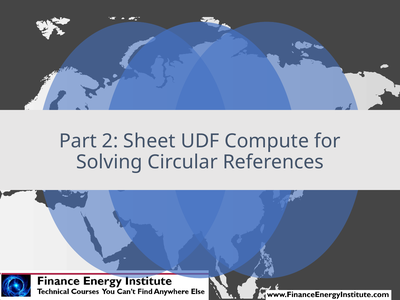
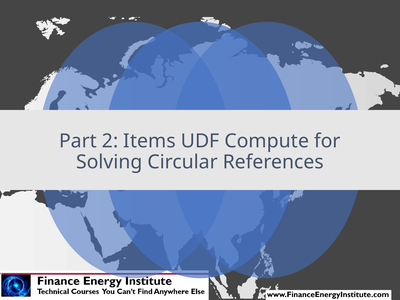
Sheet: Sheet -> Items
